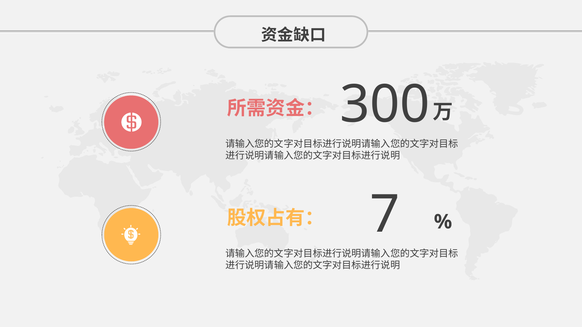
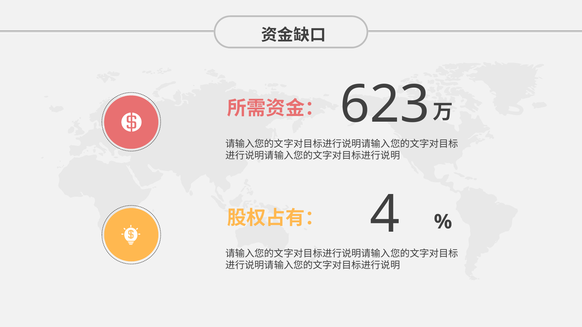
300: 300 -> 623
7: 7 -> 4
